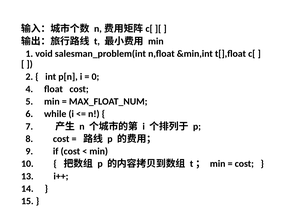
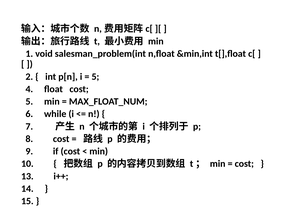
0 at (95, 77): 0 -> 5
